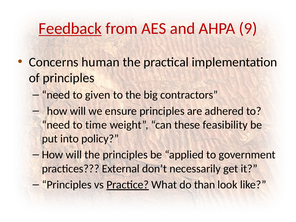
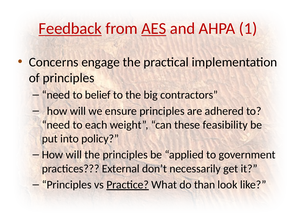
AES underline: none -> present
9: 9 -> 1
human: human -> engage
given: given -> belief
time: time -> each
